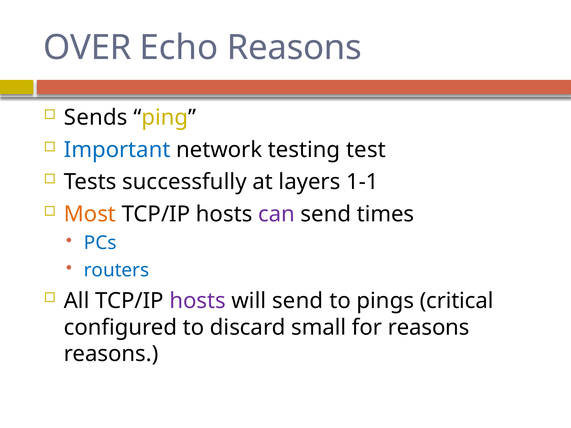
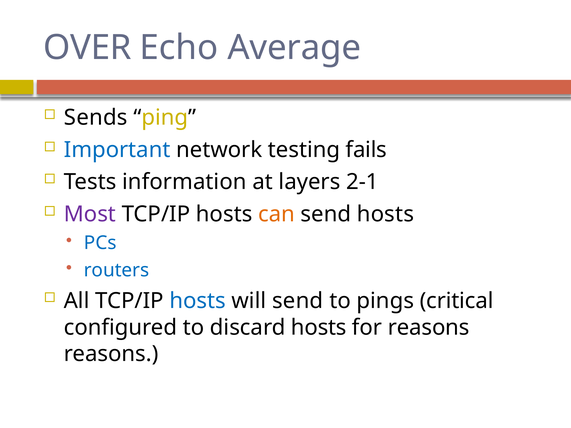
Echo Reasons: Reasons -> Average
test: test -> fails
successfully: successfully -> information
1-1: 1-1 -> 2-1
Most colour: orange -> purple
can colour: purple -> orange
send times: times -> hosts
hosts at (198, 301) colour: purple -> blue
discard small: small -> hosts
